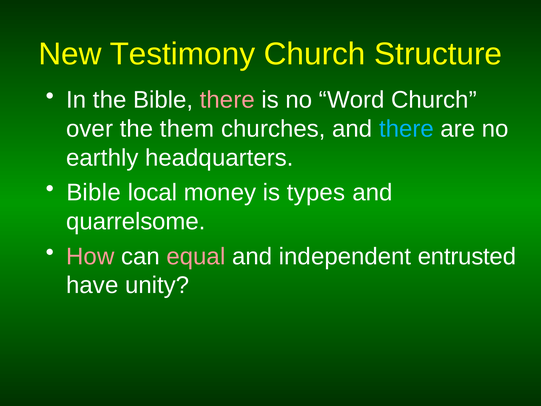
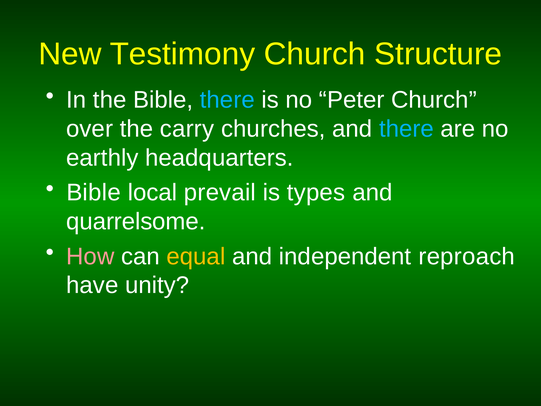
there at (227, 100) colour: pink -> light blue
Word: Word -> Peter
them: them -> carry
money: money -> prevail
equal colour: pink -> yellow
entrusted: entrusted -> reproach
